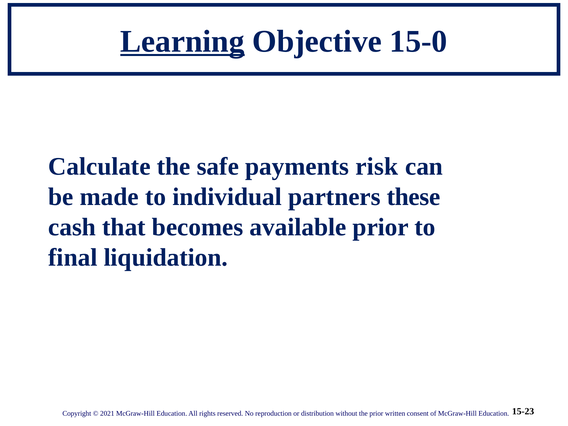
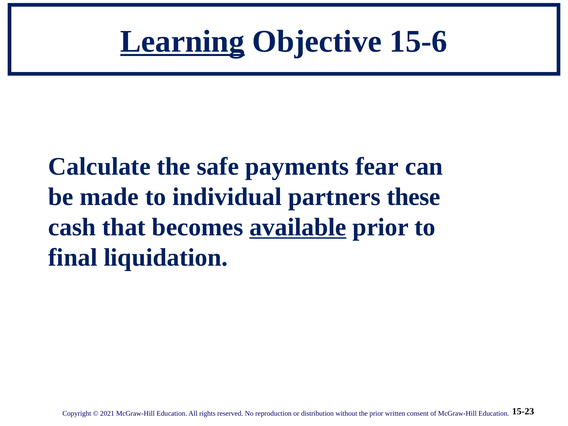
15-0: 15-0 -> 15-6
risk: risk -> fear
available underline: none -> present
